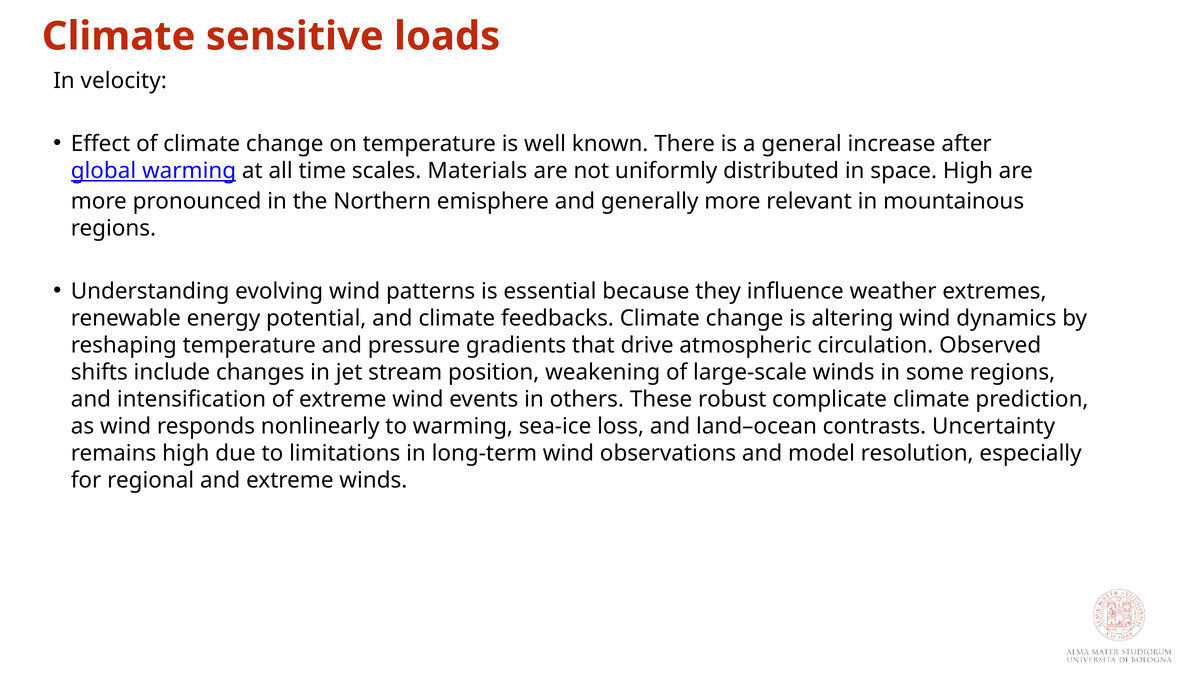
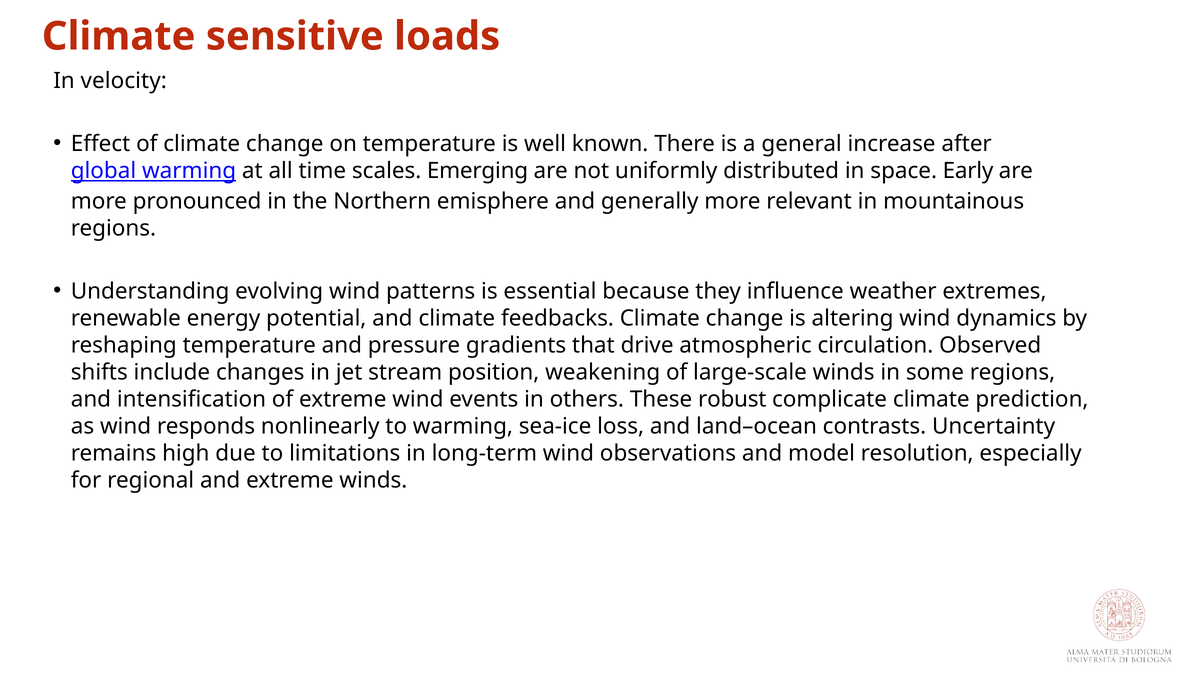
Materials: Materials -> Emerging
space High: High -> Early
